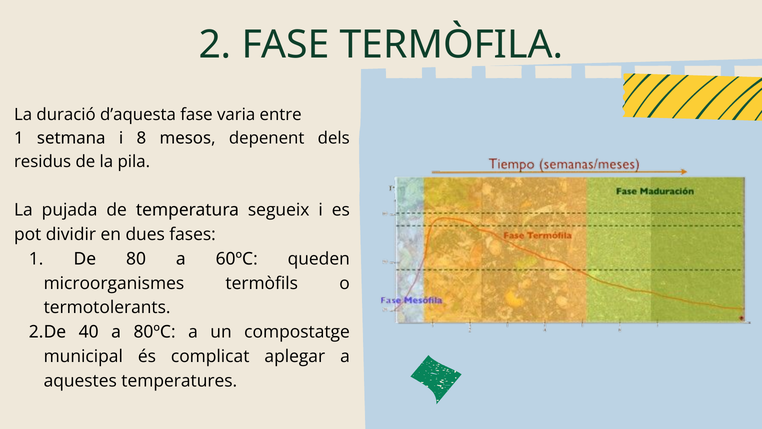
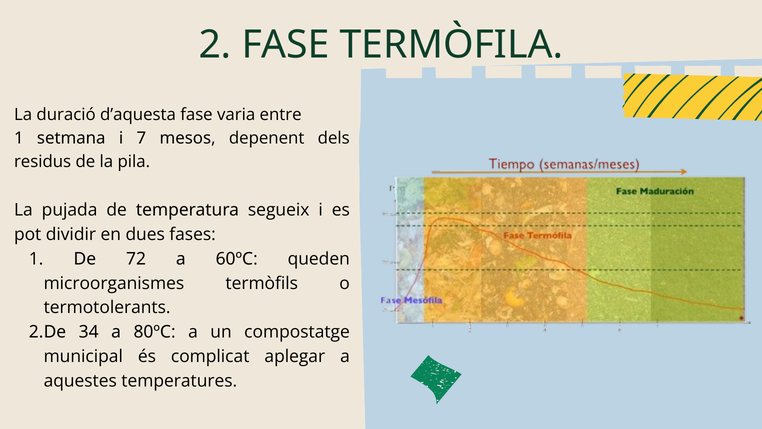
8: 8 -> 7
80: 80 -> 72
40: 40 -> 34
